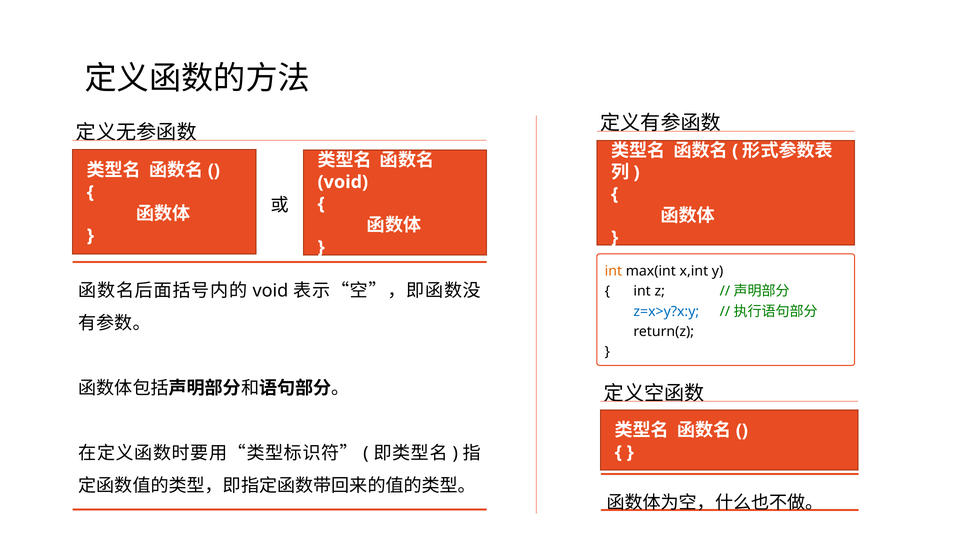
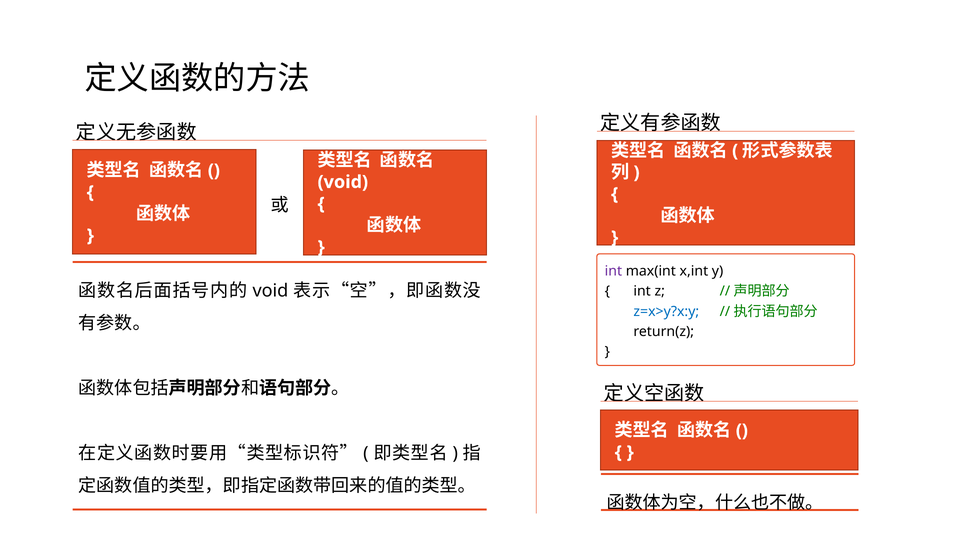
int at (613, 271) colour: orange -> purple
